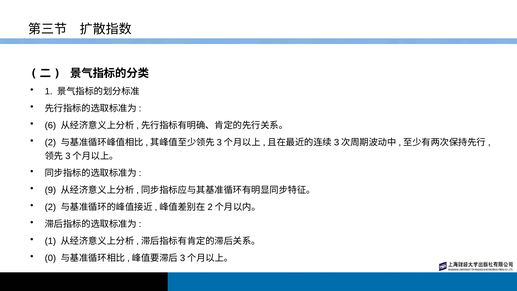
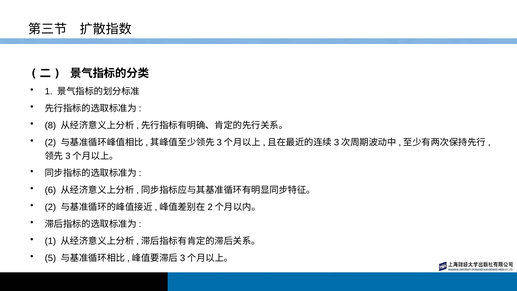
6: 6 -> 8
9: 9 -> 6
0: 0 -> 5
